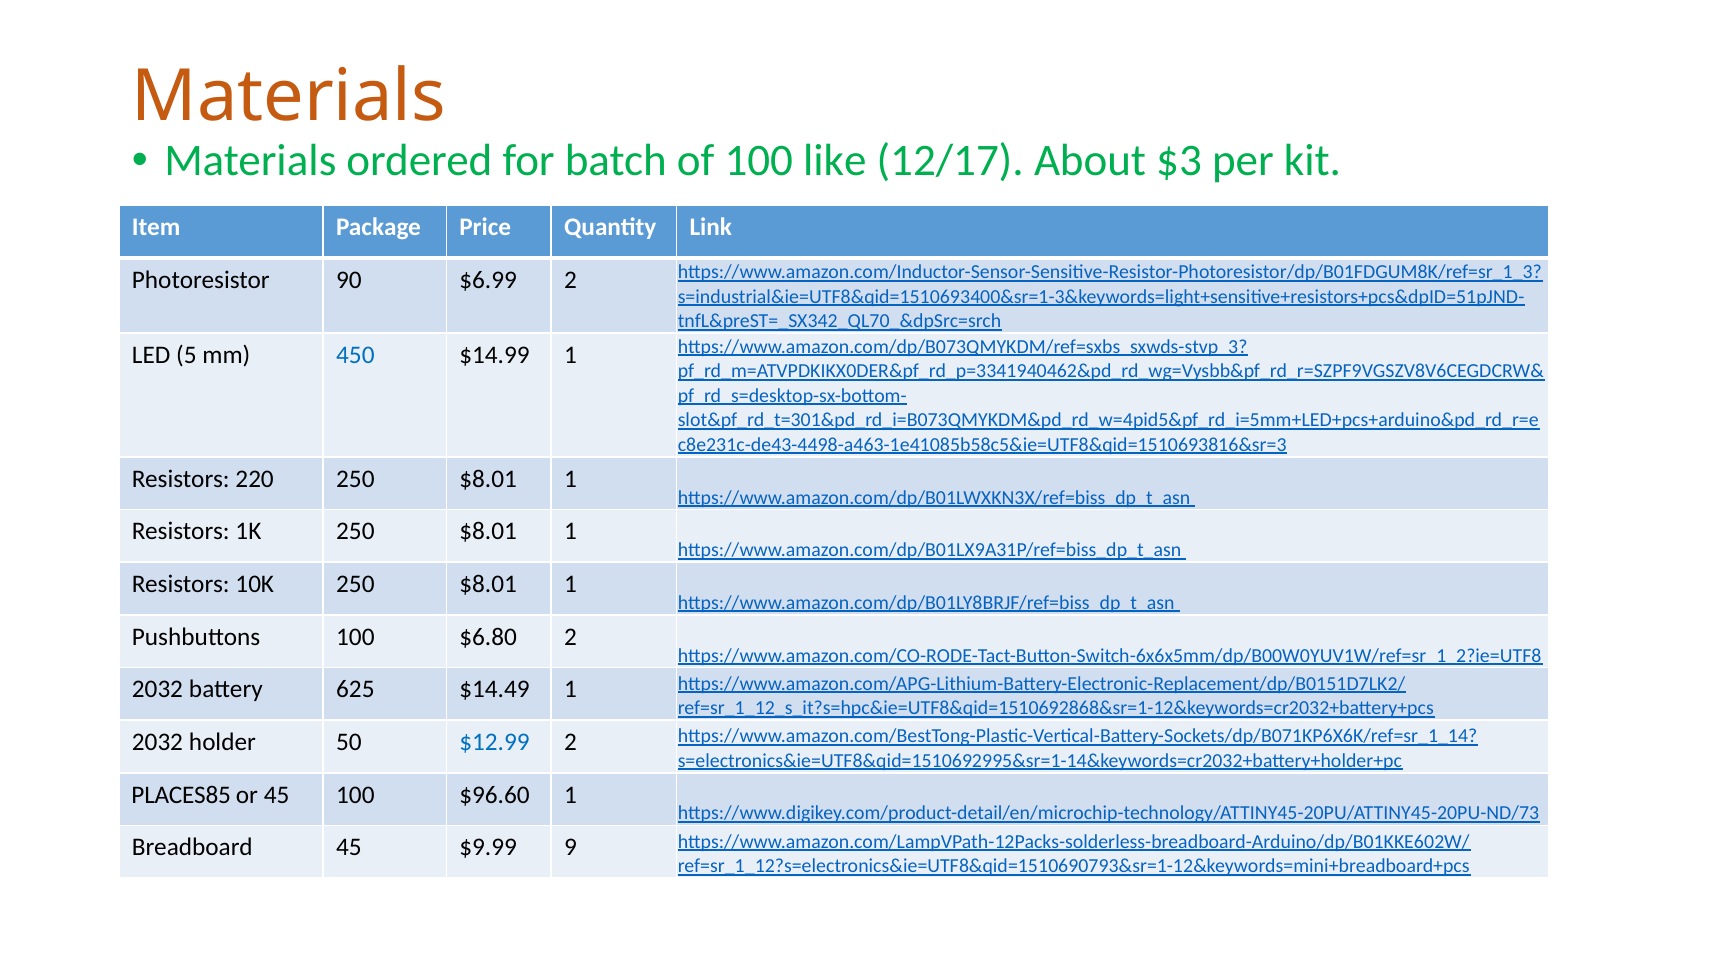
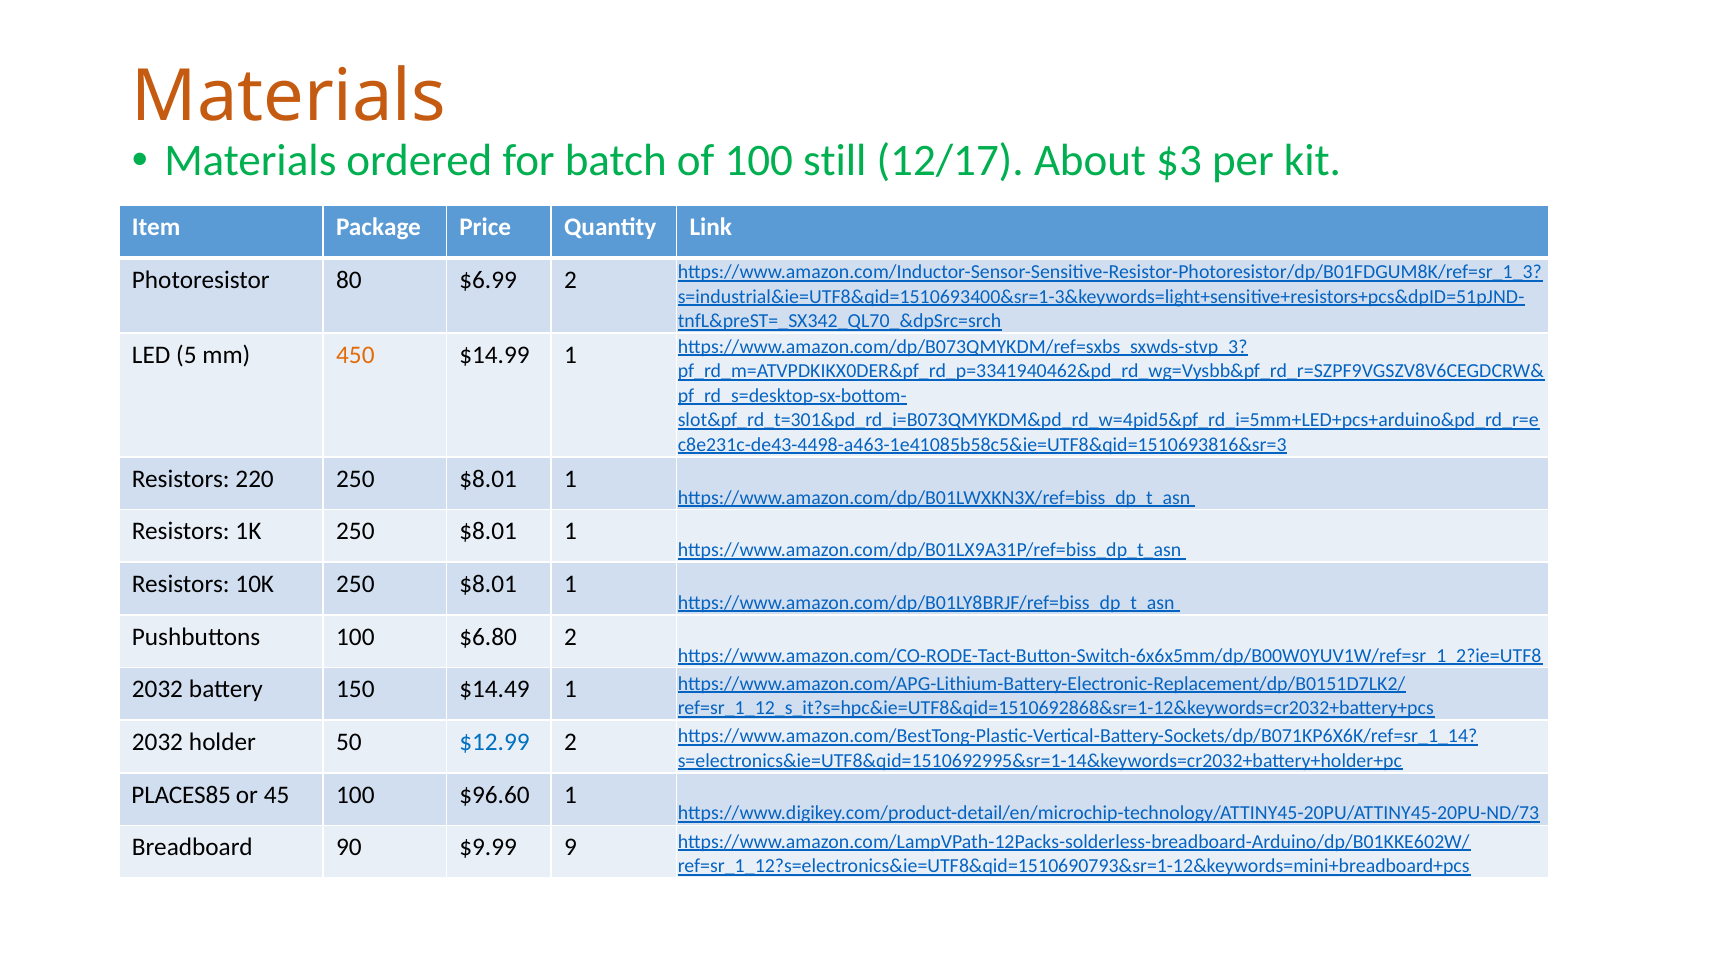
like: like -> still
90: 90 -> 80
450 colour: blue -> orange
625: 625 -> 150
Breadboard 45: 45 -> 90
